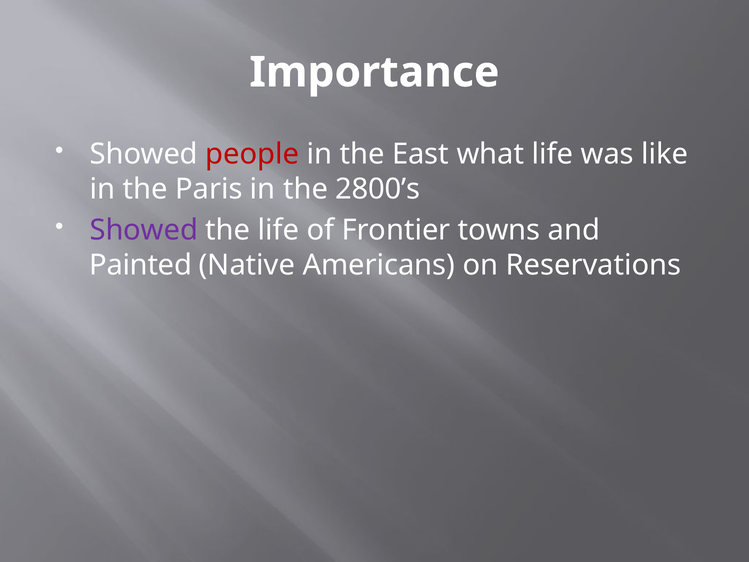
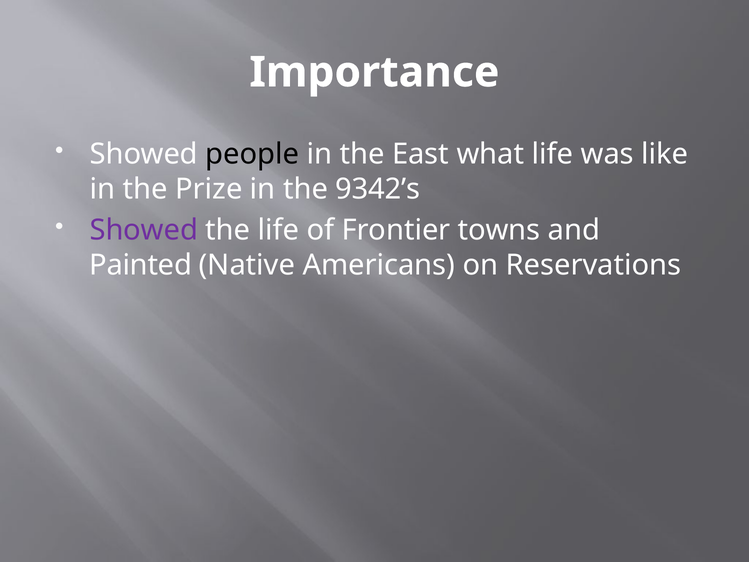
people colour: red -> black
Paris: Paris -> Prize
2800’s: 2800’s -> 9342’s
